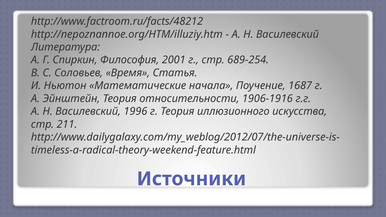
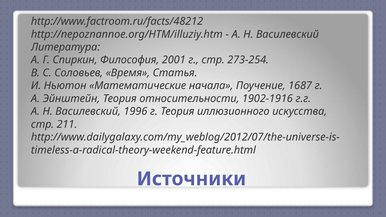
689-254: 689-254 -> 273-254
1906-1916: 1906-1916 -> 1902-1916
